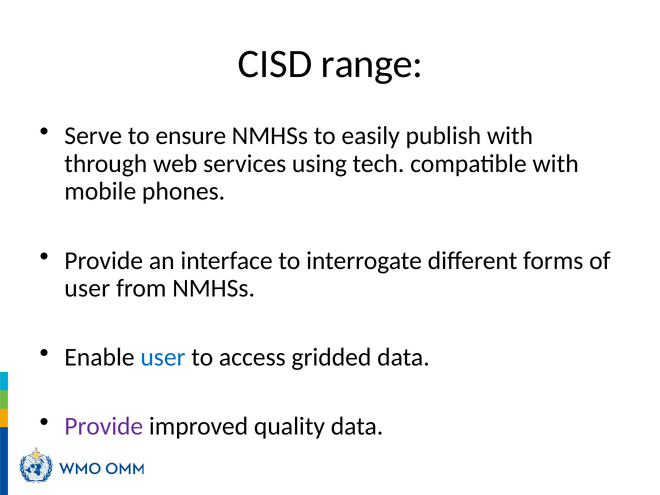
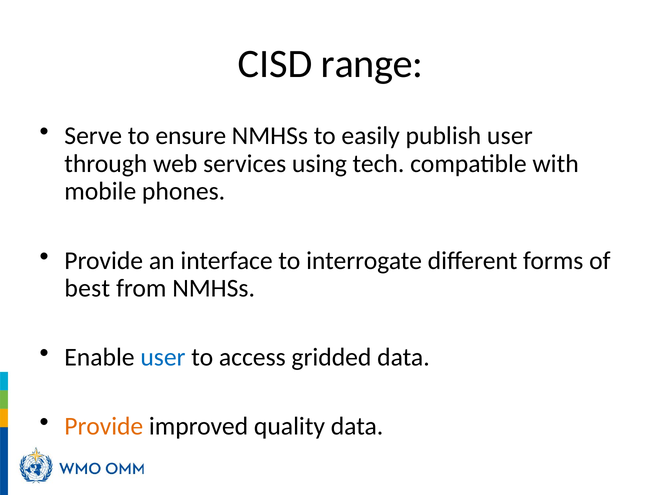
publish with: with -> user
user at (87, 288): user -> best
Provide at (104, 426) colour: purple -> orange
